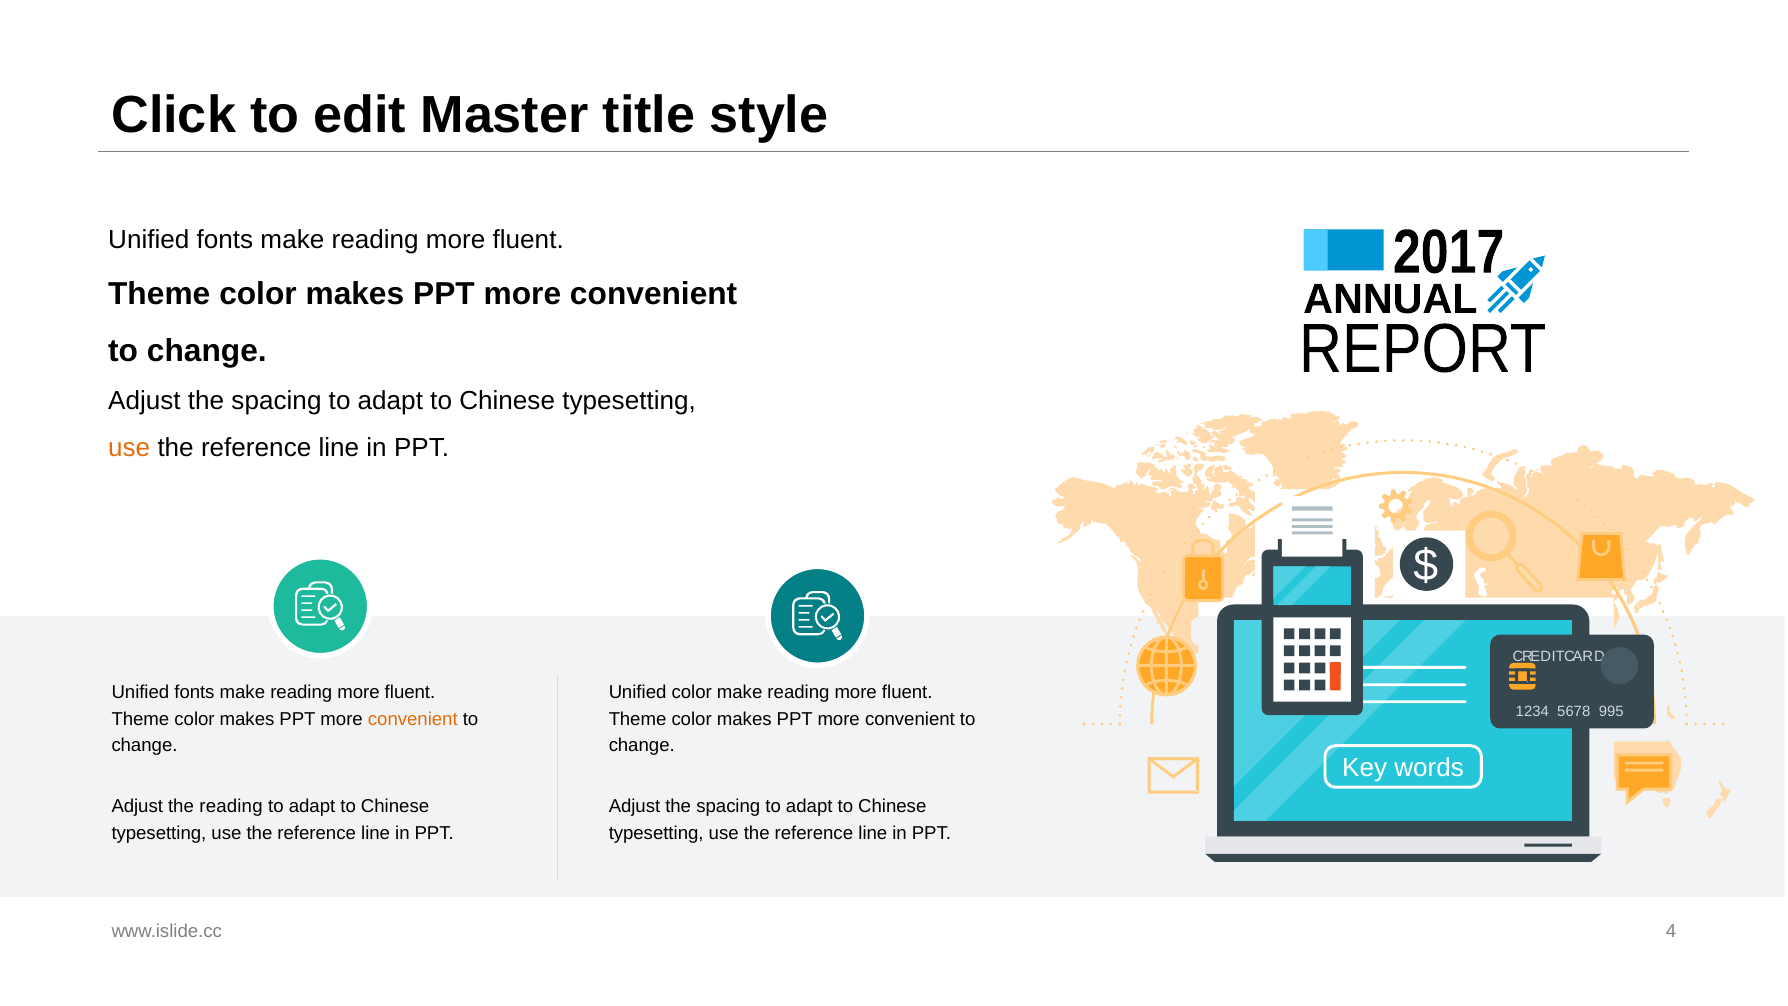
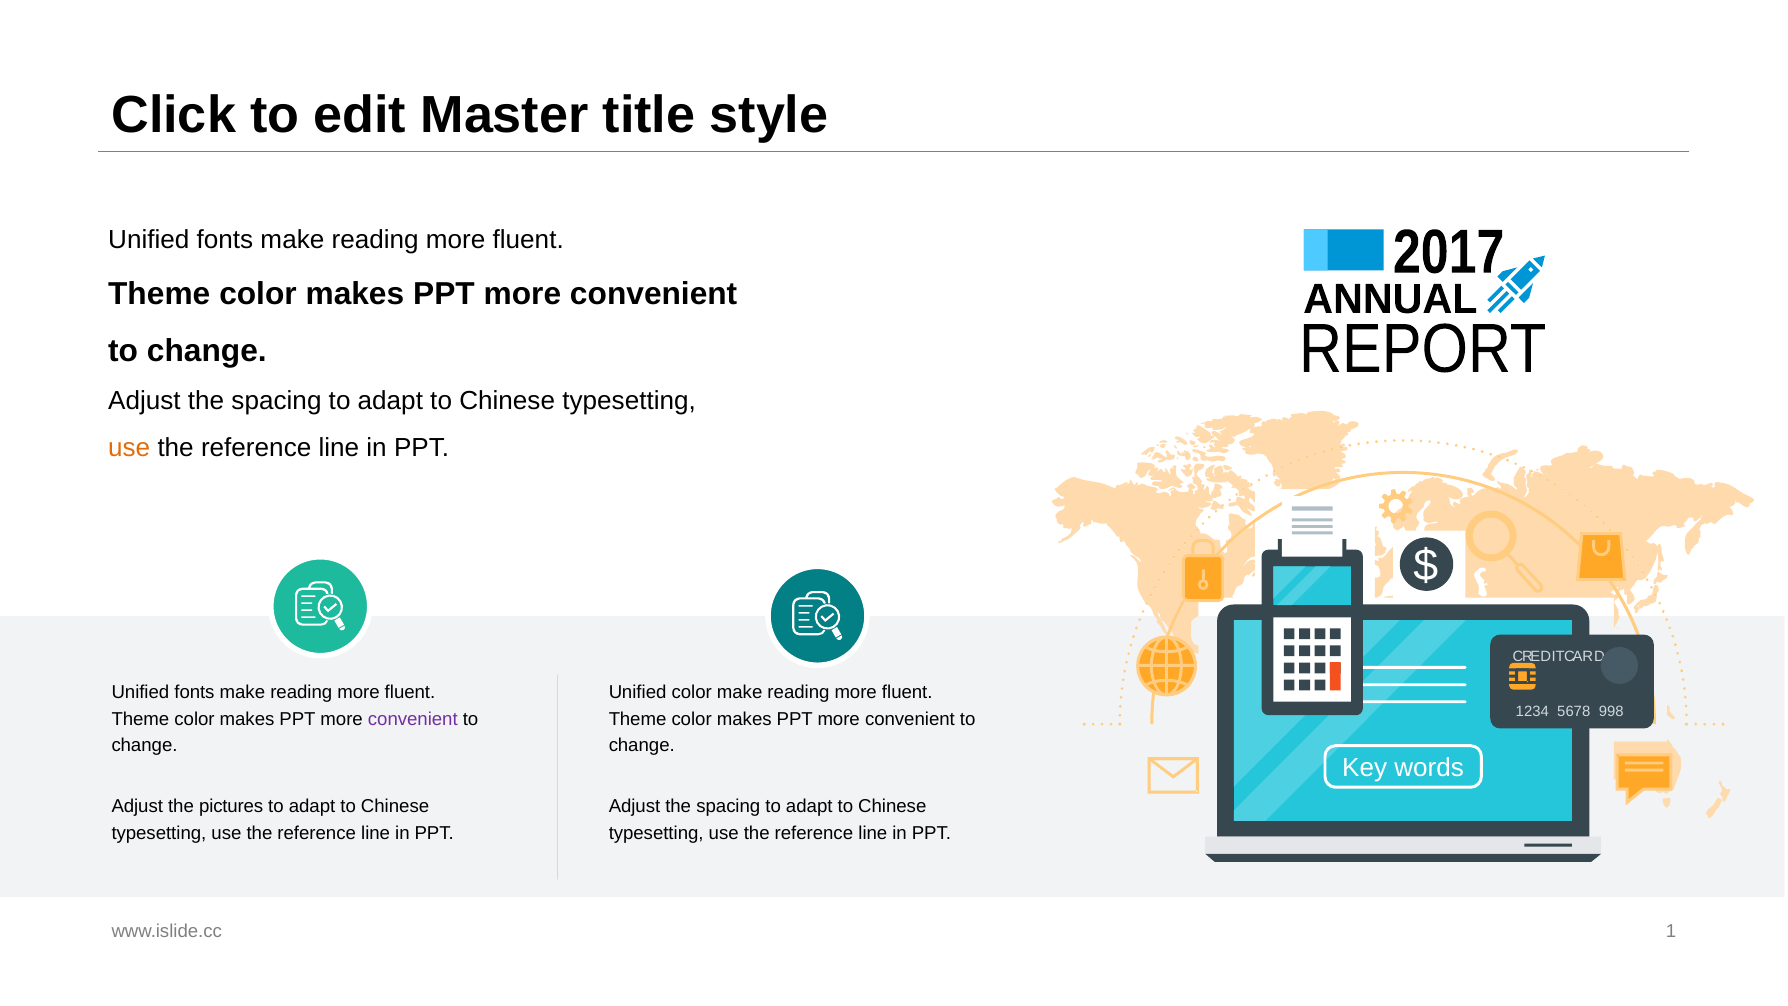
995: 995 -> 998
convenient at (413, 719) colour: orange -> purple
the reading: reading -> pictures
4: 4 -> 1
